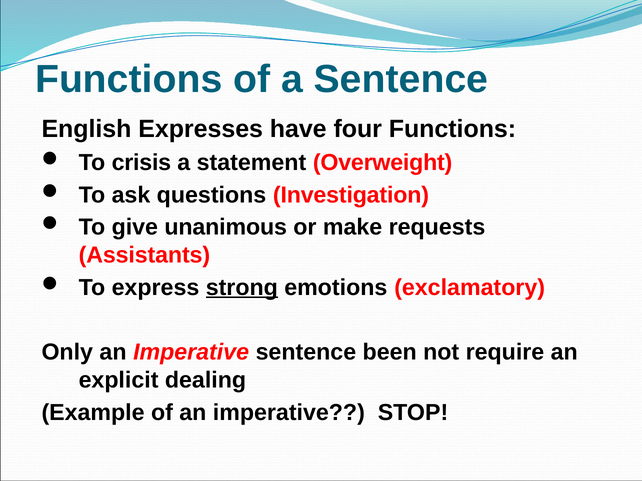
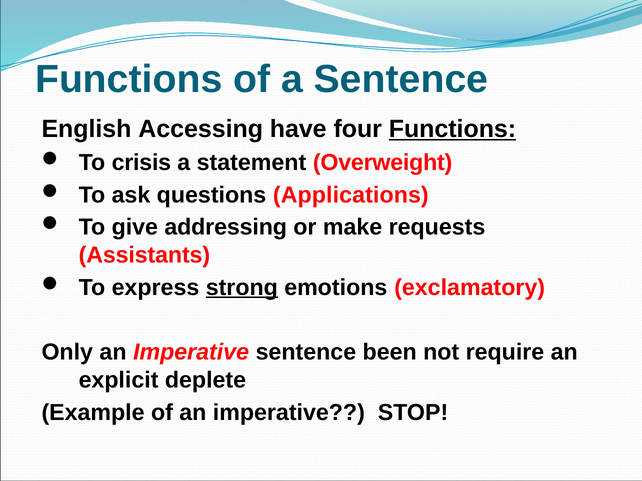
Expresses: Expresses -> Accessing
Functions at (452, 129) underline: none -> present
Investigation: Investigation -> Applications
unanimous: unanimous -> addressing
dealing: dealing -> deplete
